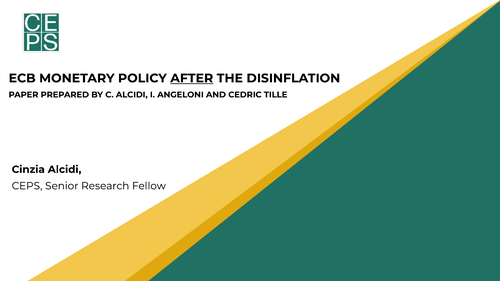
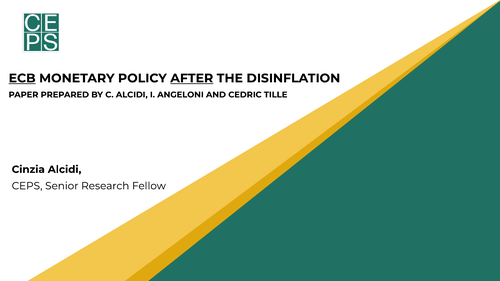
ECB underline: none -> present
